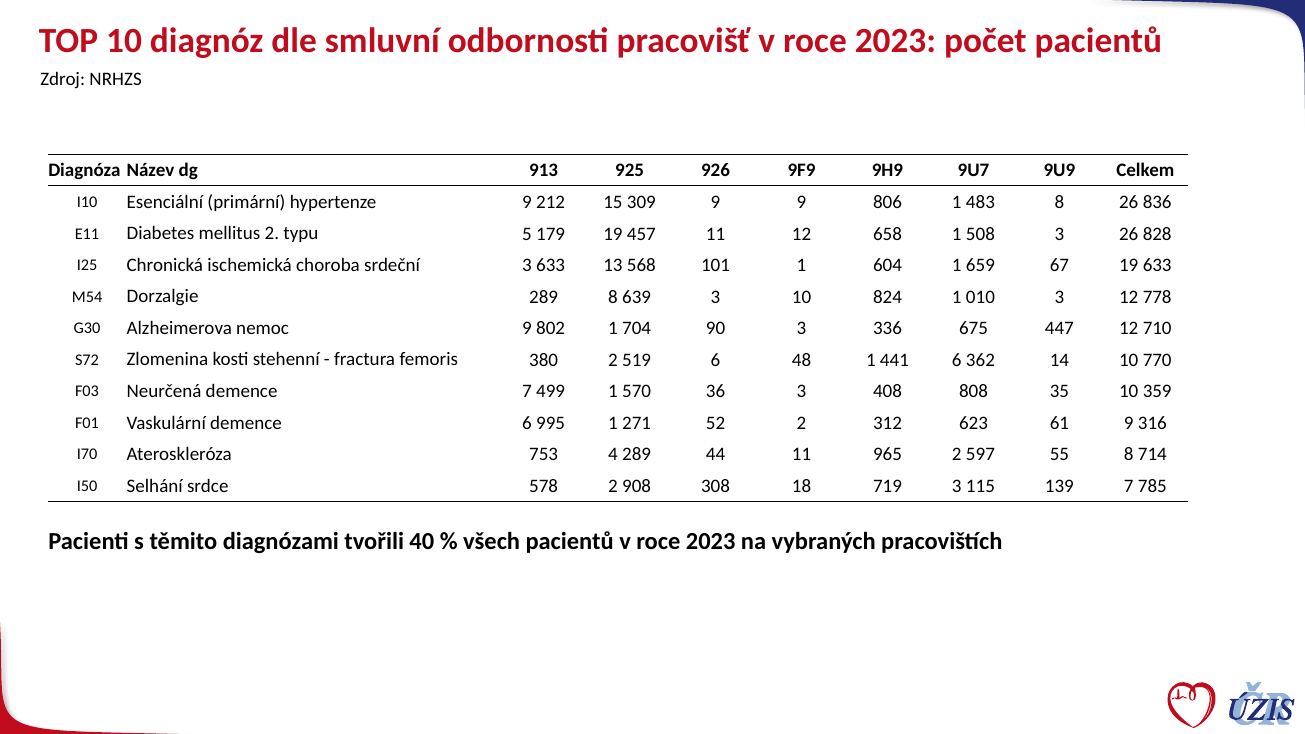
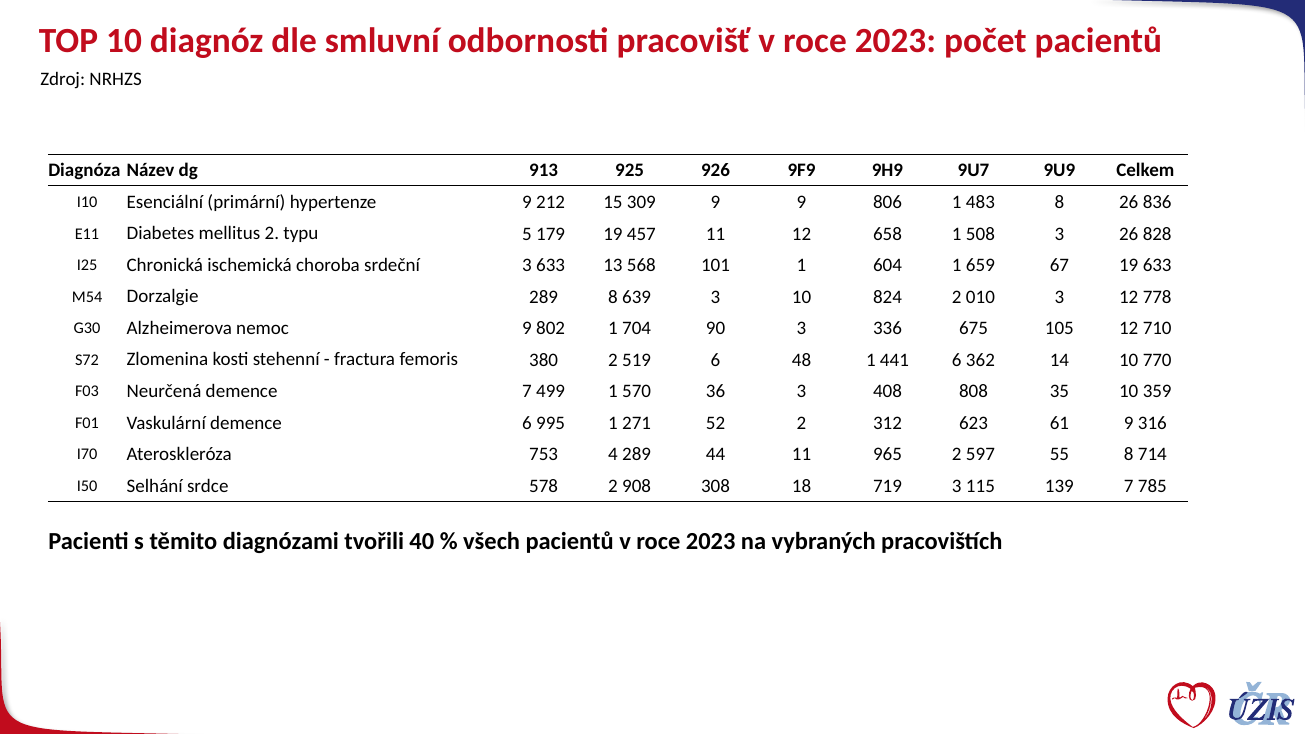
824 1: 1 -> 2
447: 447 -> 105
